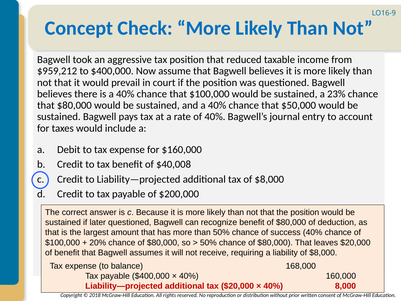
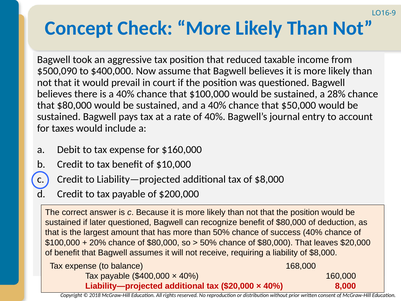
$959,212: $959,212 -> $500,090
23%: 23% -> 28%
$40,008: $40,008 -> $10,000
